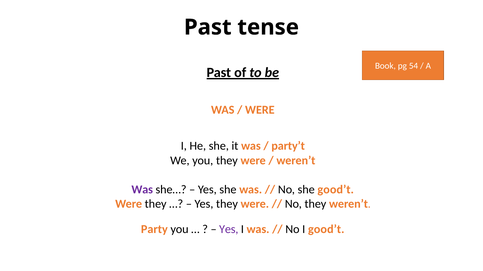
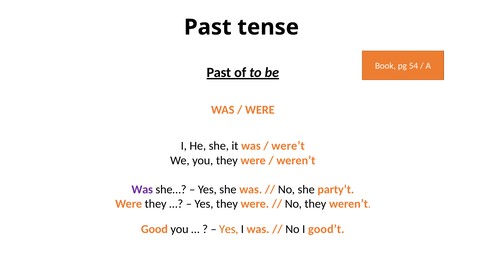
party’t: party’t -> were’t
she good’t: good’t -> party’t
Party at (154, 230): Party -> Good
Yes at (229, 230) colour: purple -> orange
